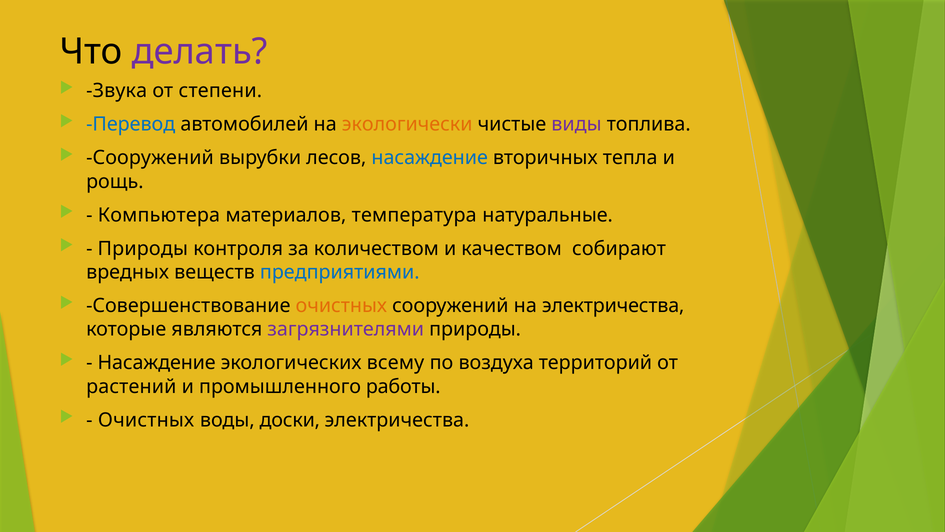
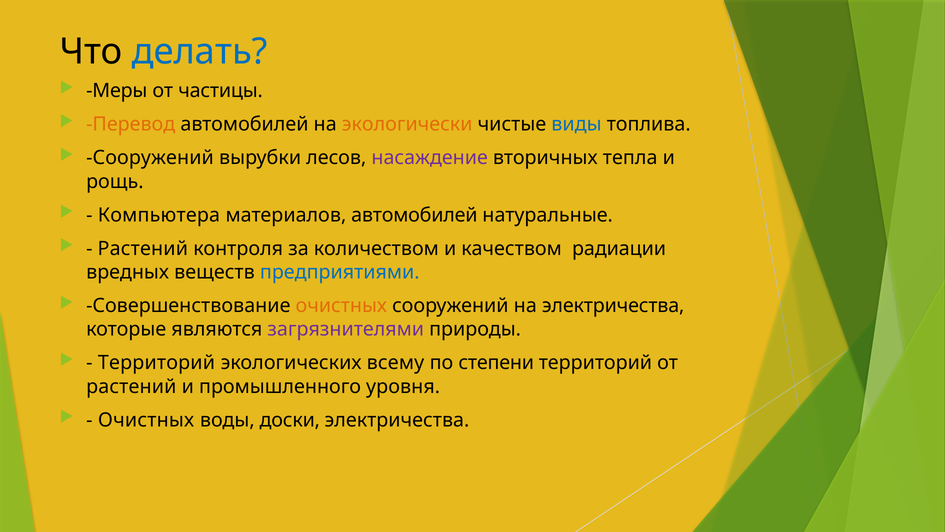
делать colour: purple -> blue
Звука: Звука -> Меры
степени: степени -> частицы
Перевод colour: blue -> orange
виды colour: purple -> blue
насаждение at (430, 158) colour: blue -> purple
материалов температура: температура -> автомобилей
Природы at (143, 248): Природы -> Растений
собирают: собирают -> радиации
Насаждение at (157, 363): Насаждение -> Территорий
воздуха: воздуха -> степени
работы: работы -> уровня
